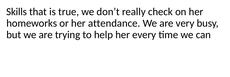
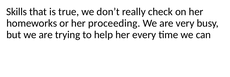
attendance: attendance -> proceeding
